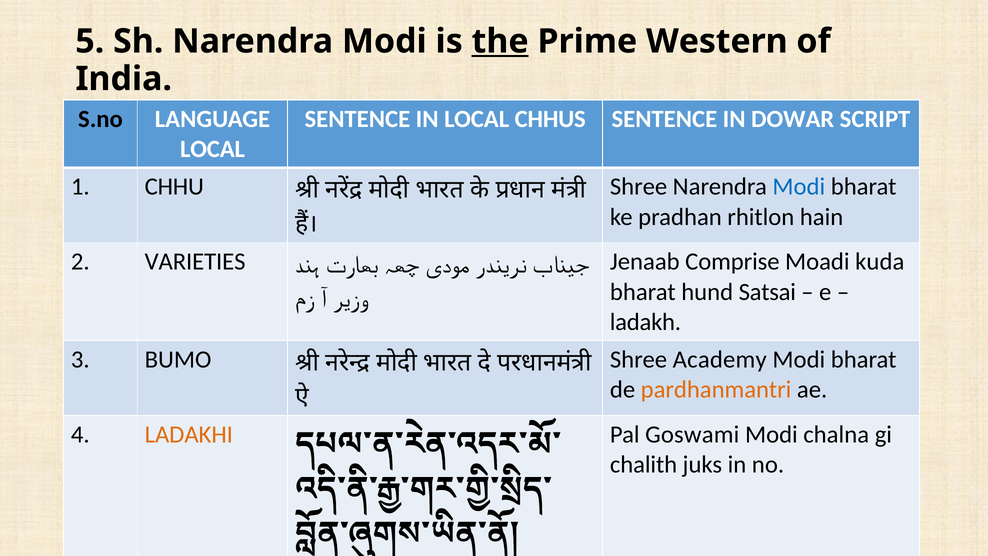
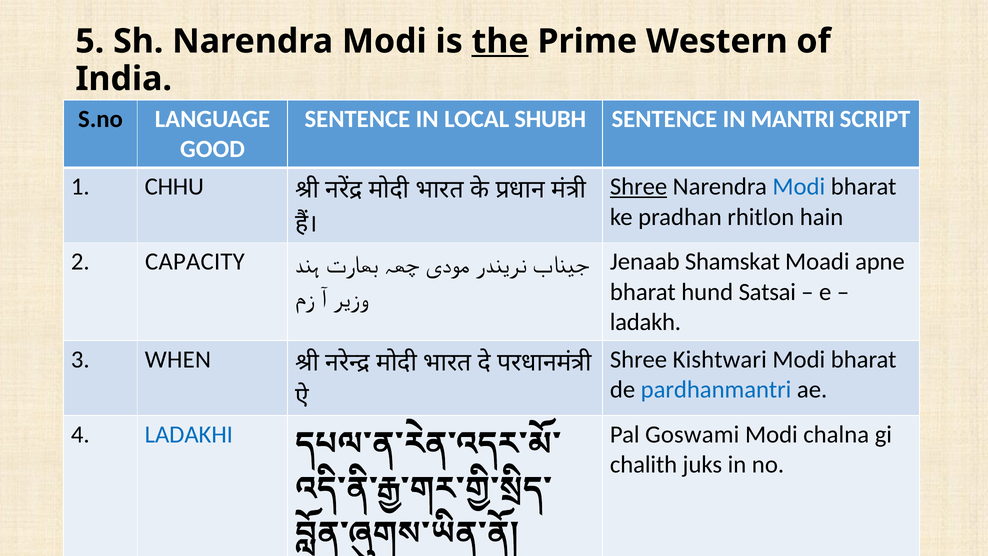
CHHUS: CHHUS -> SHUBH
DOWAR: DOWAR -> MANTRI
LOCAL at (213, 149): LOCAL -> GOOD
Shree at (639, 187) underline: none -> present
VARIETIES: VARIETIES -> CAPACITY
Comprise: Comprise -> Shamskat
kuda: kuda -> apne
BUMO: BUMO -> WHEN
Academy: Academy -> Kishtwari
pardhanmantri colour: orange -> blue
LADAKHI colour: orange -> blue
